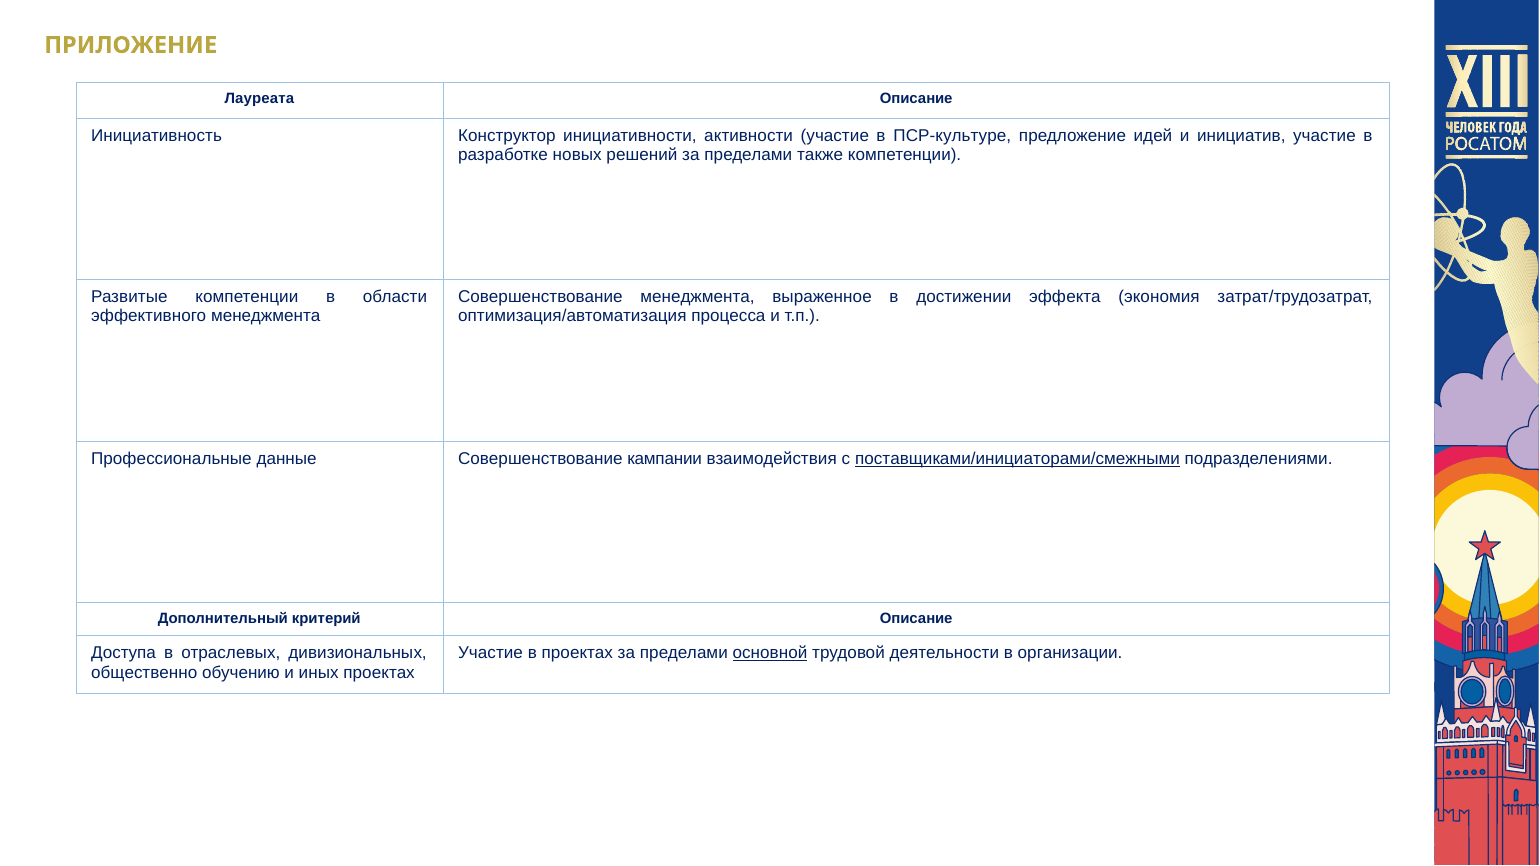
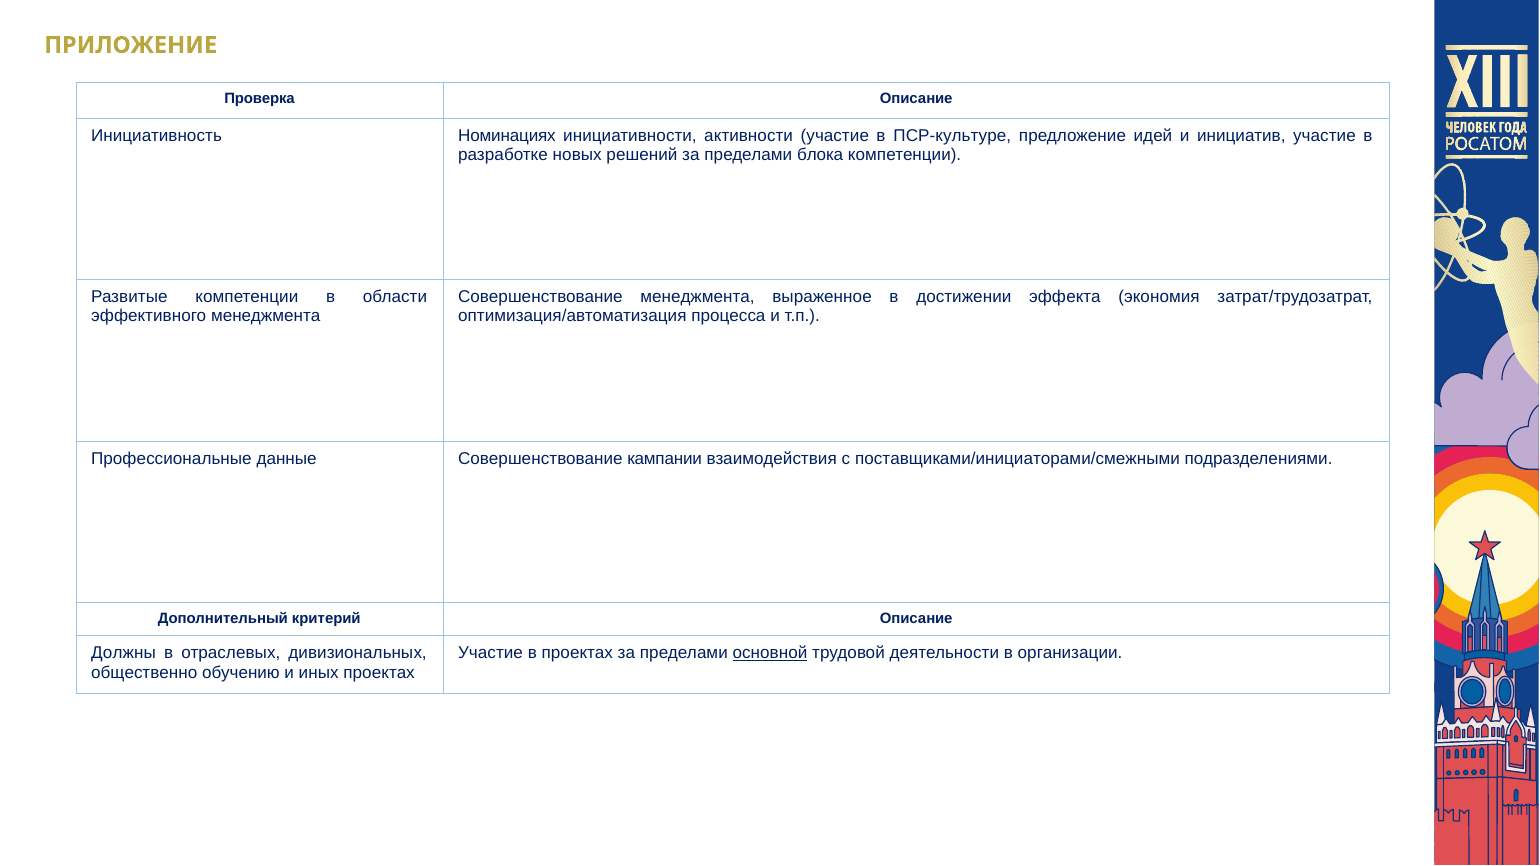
Лауреата: Лауреата -> Проверка
Конструктор: Конструктор -> Номинациях
также: также -> блока
поставщиками/инициаторами/смежными underline: present -> none
Доступа: Доступа -> Должны
